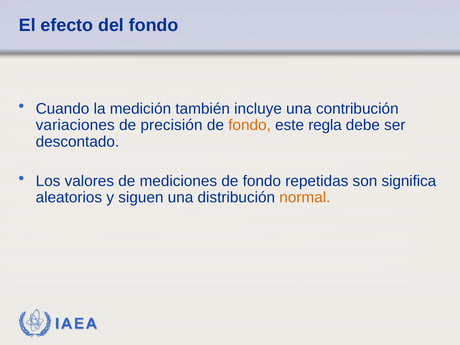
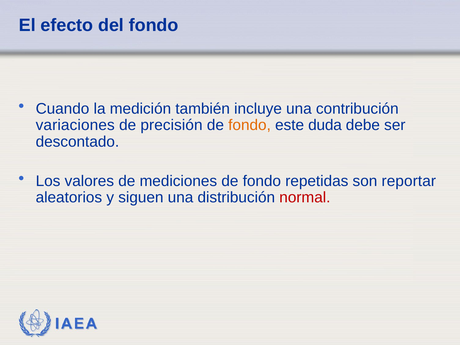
regla: regla -> duda
significa: significa -> reportar
normal colour: orange -> red
